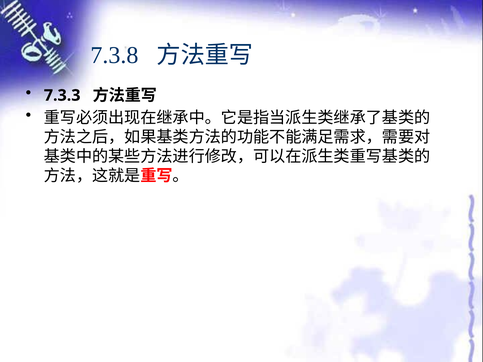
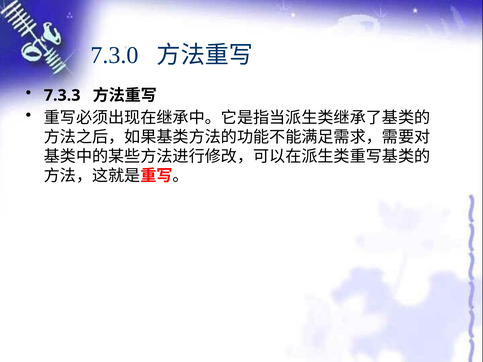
7.3.8: 7.3.8 -> 7.3.0
